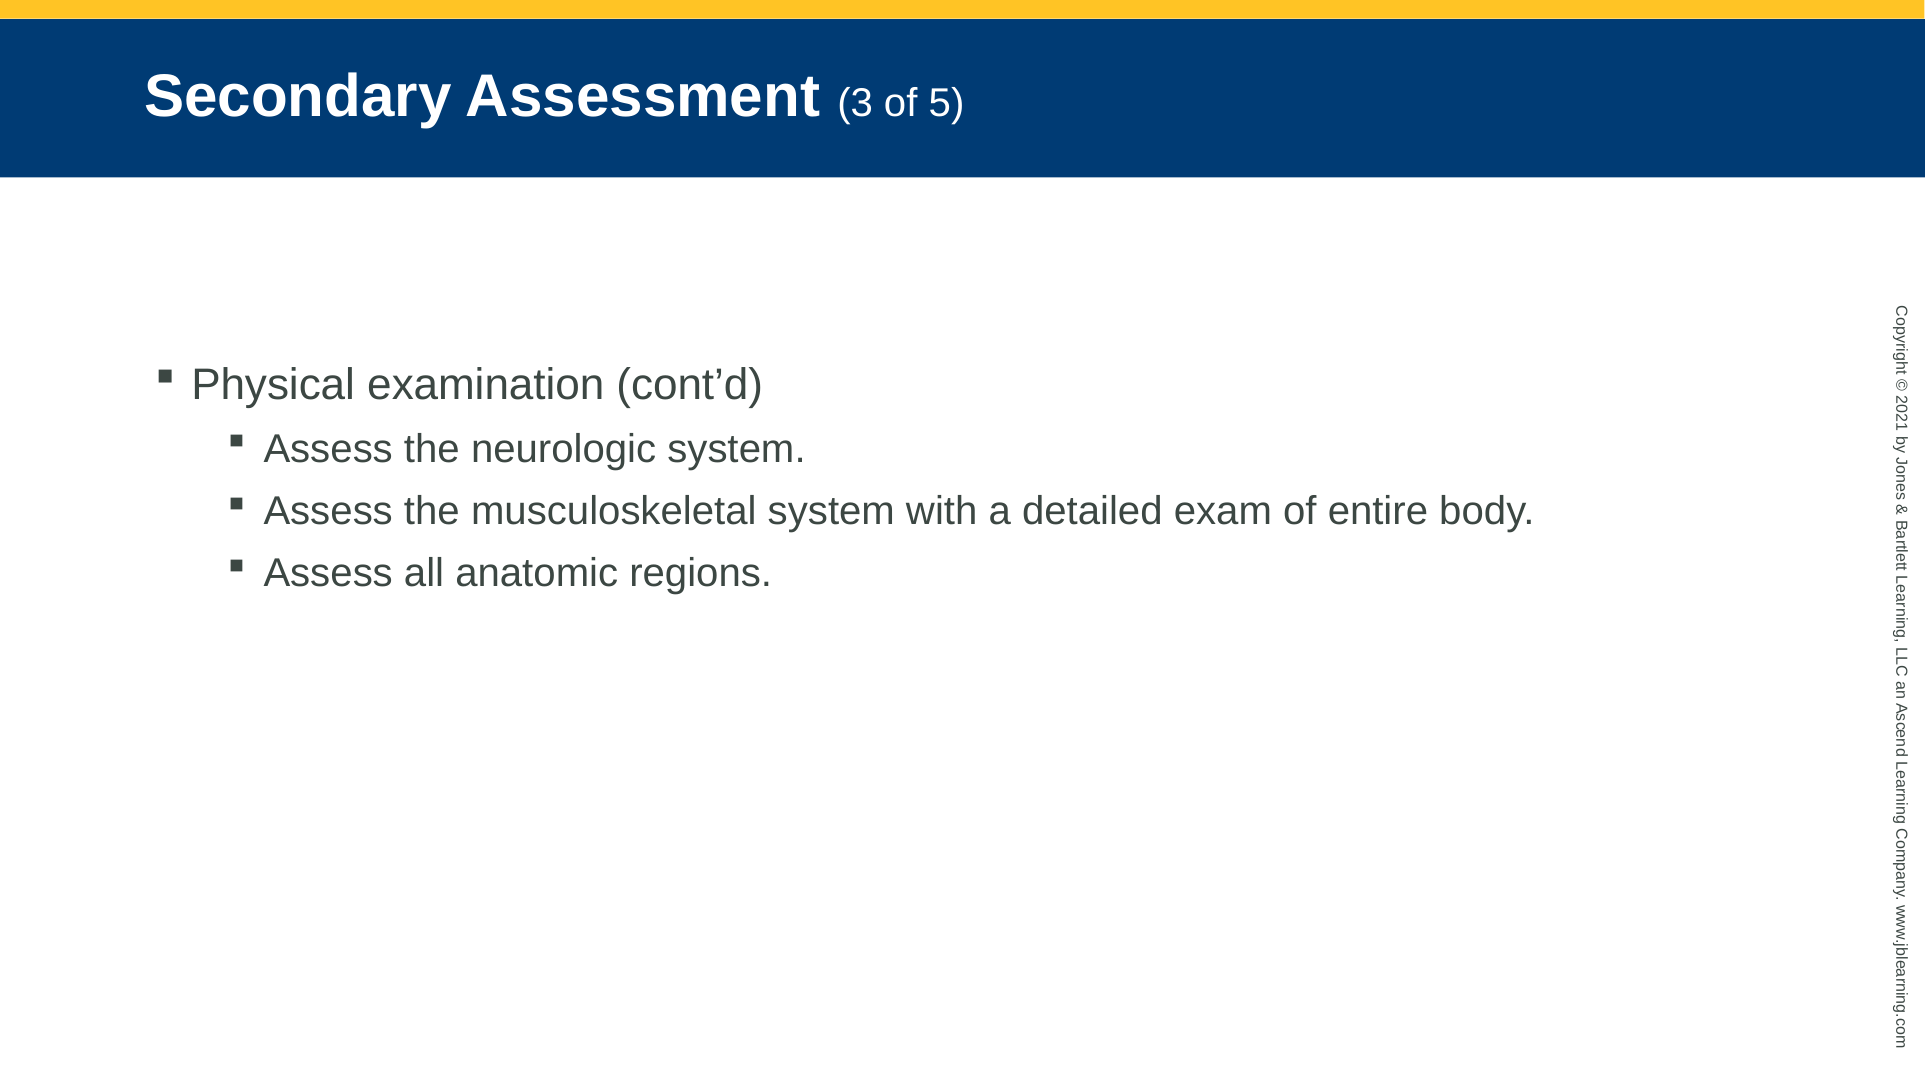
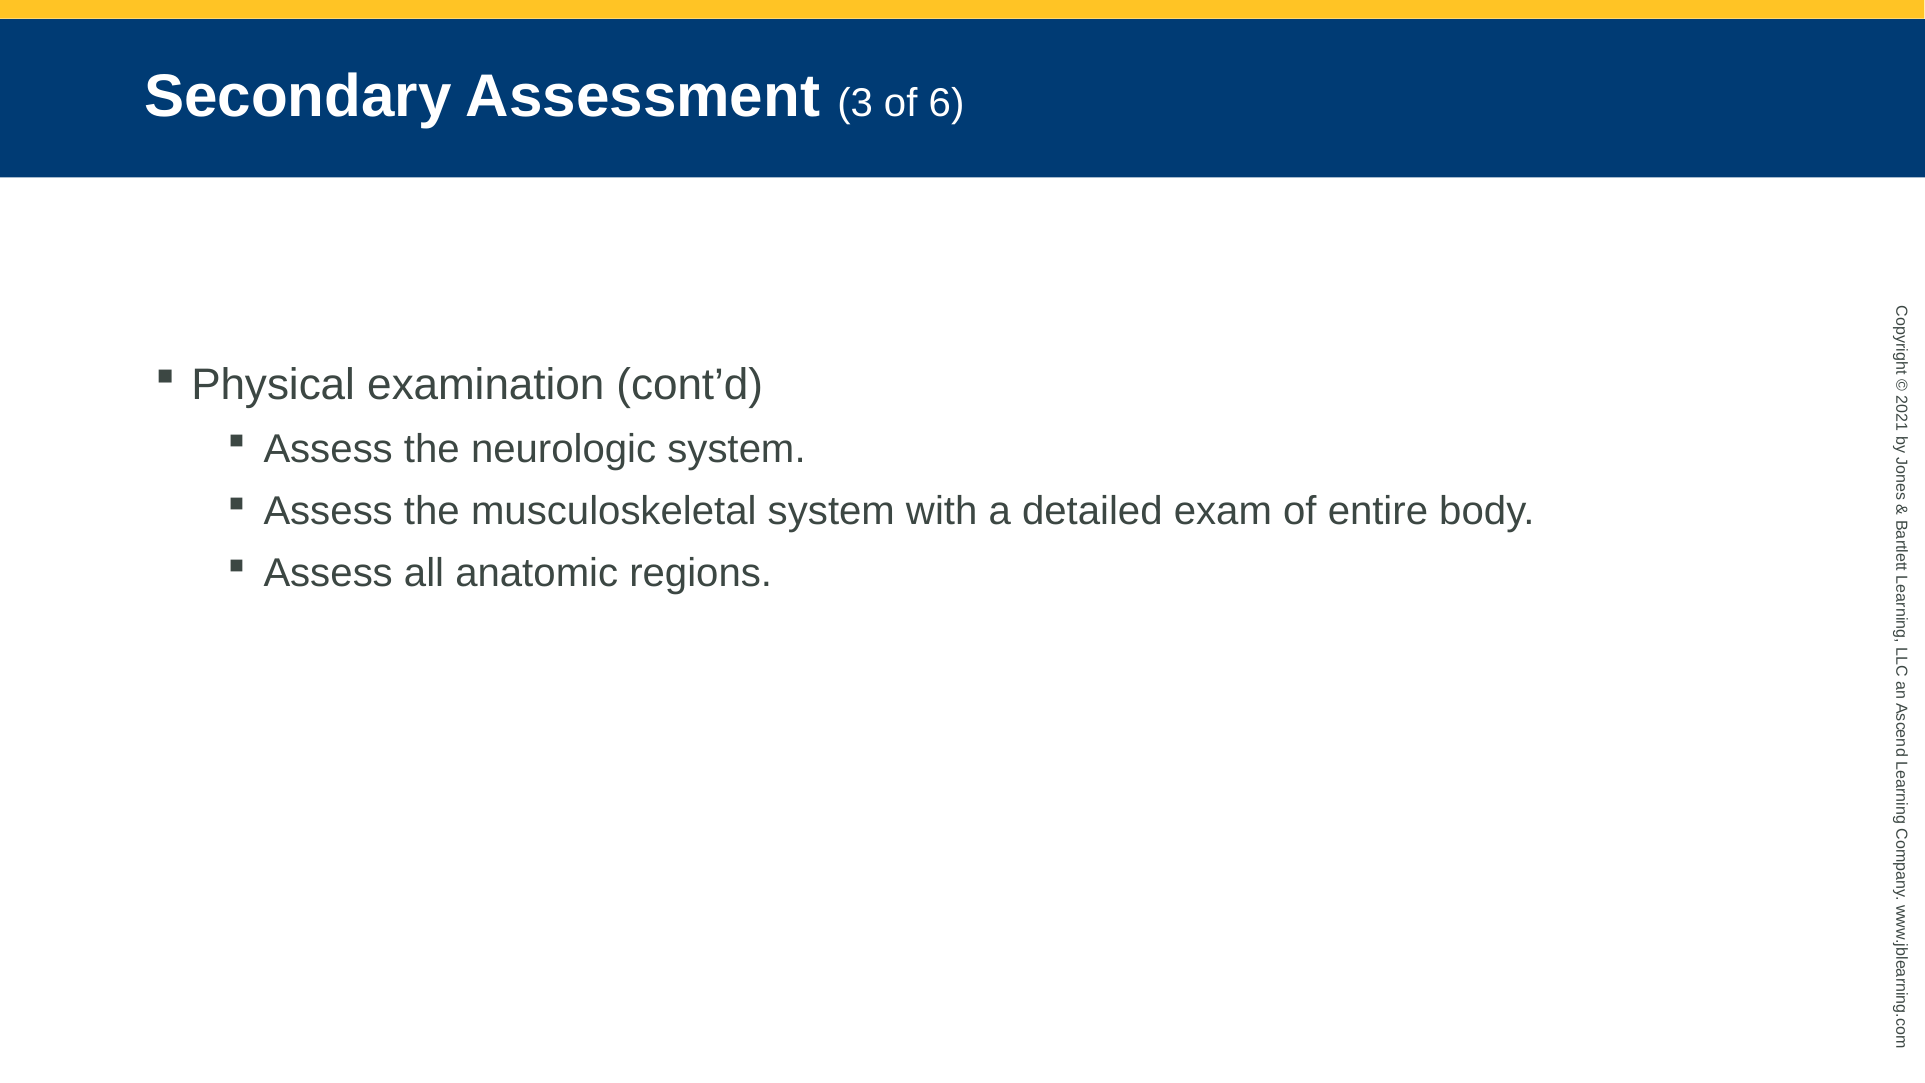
5: 5 -> 6
